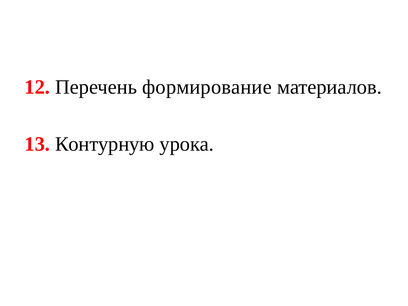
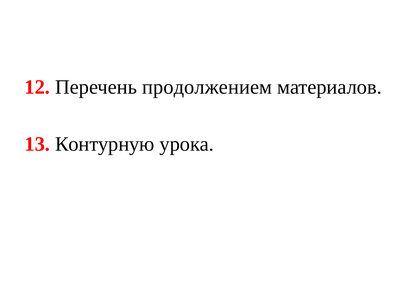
формирование: формирование -> продолжением
